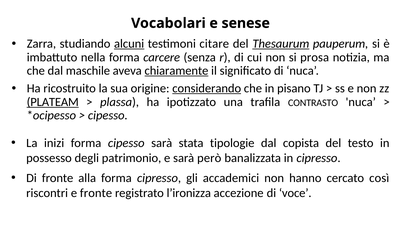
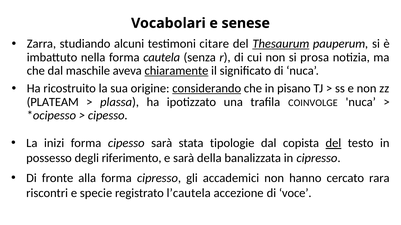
alcuni underline: present -> none
carcere: carcere -> cautela
PLATEAM underline: present -> none
CONTRASTO: CONTRASTO -> COINVOLGE
del at (333, 144) underline: none -> present
patrimonio: patrimonio -> riferimento
però: però -> della
così: così -> rara
e fronte: fronte -> specie
l’ironizza: l’ironizza -> l’cautela
